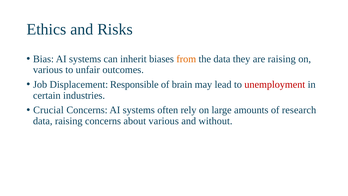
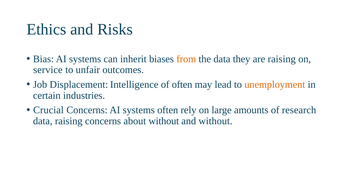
various at (48, 70): various -> service
Responsible: Responsible -> Intelligence
of brain: brain -> often
unemployment colour: red -> orange
about various: various -> without
